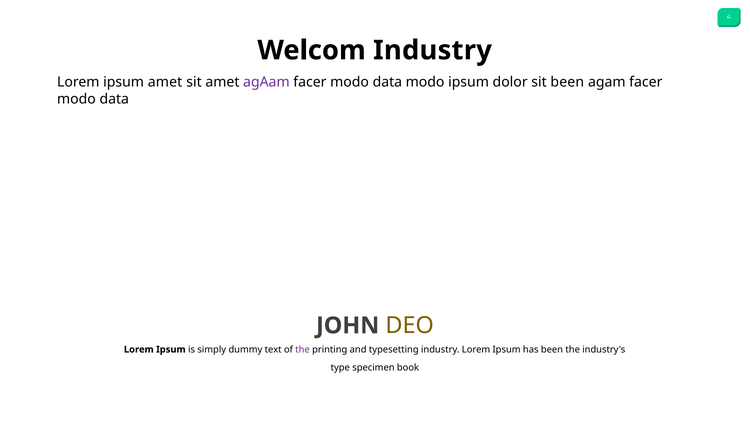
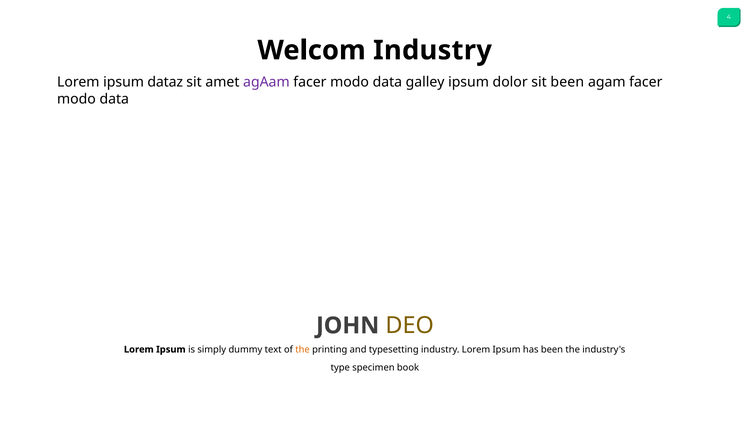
ipsum amet: amet -> dataz
data modo: modo -> galley
the at (303, 349) colour: purple -> orange
